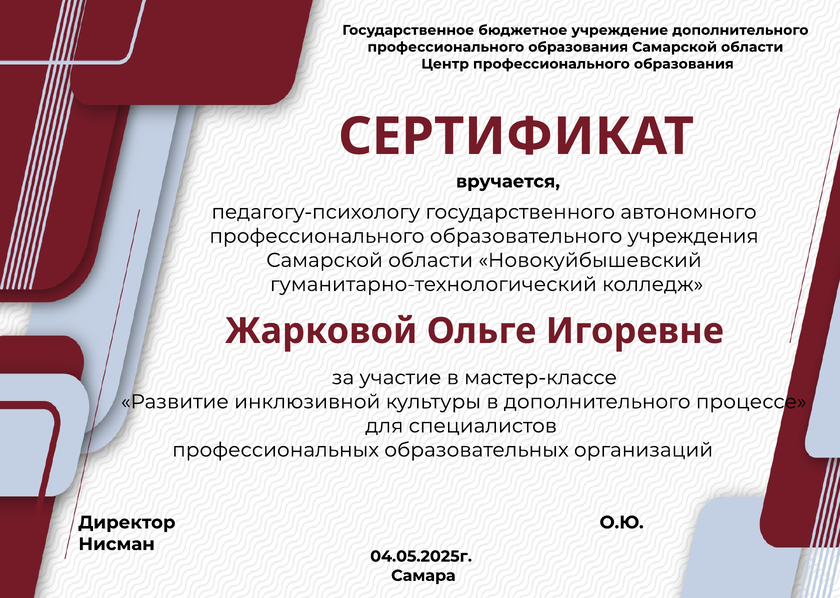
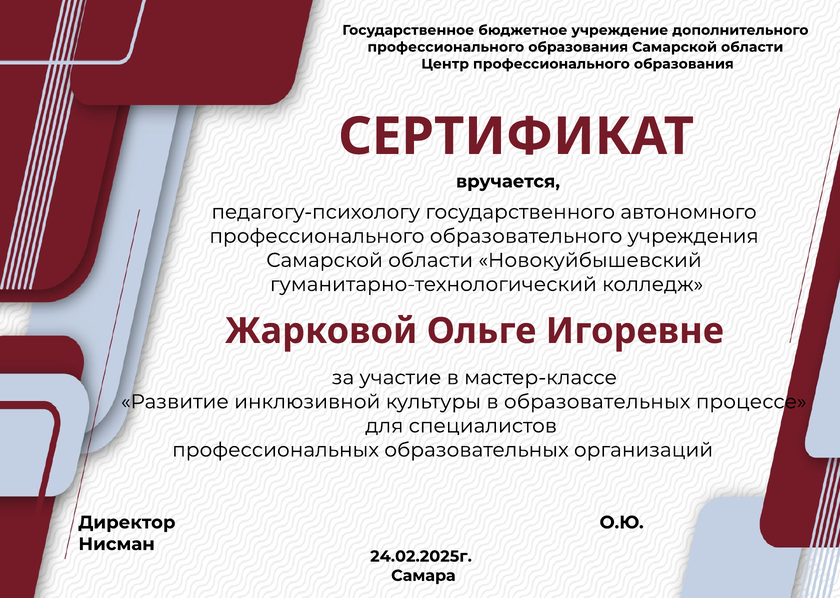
в дополнительного: дополнительного -> образовательных
04.05.2025г: 04.05.2025г -> 24.02.2025г
